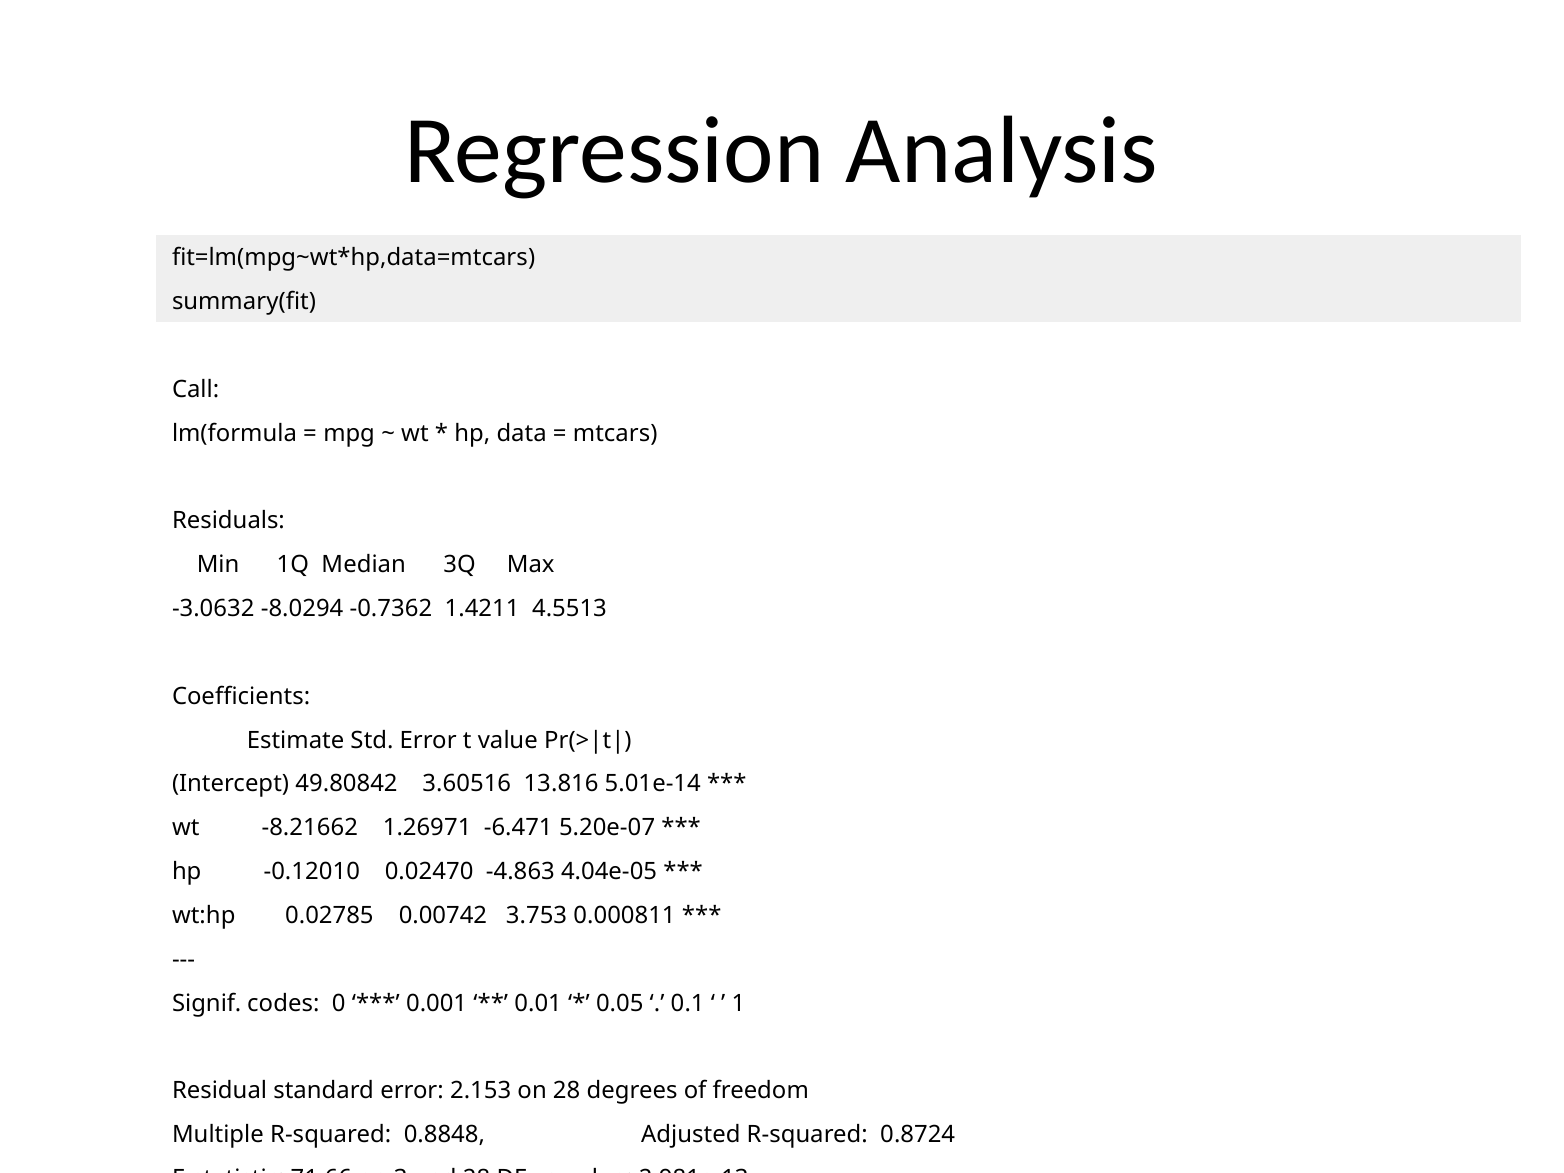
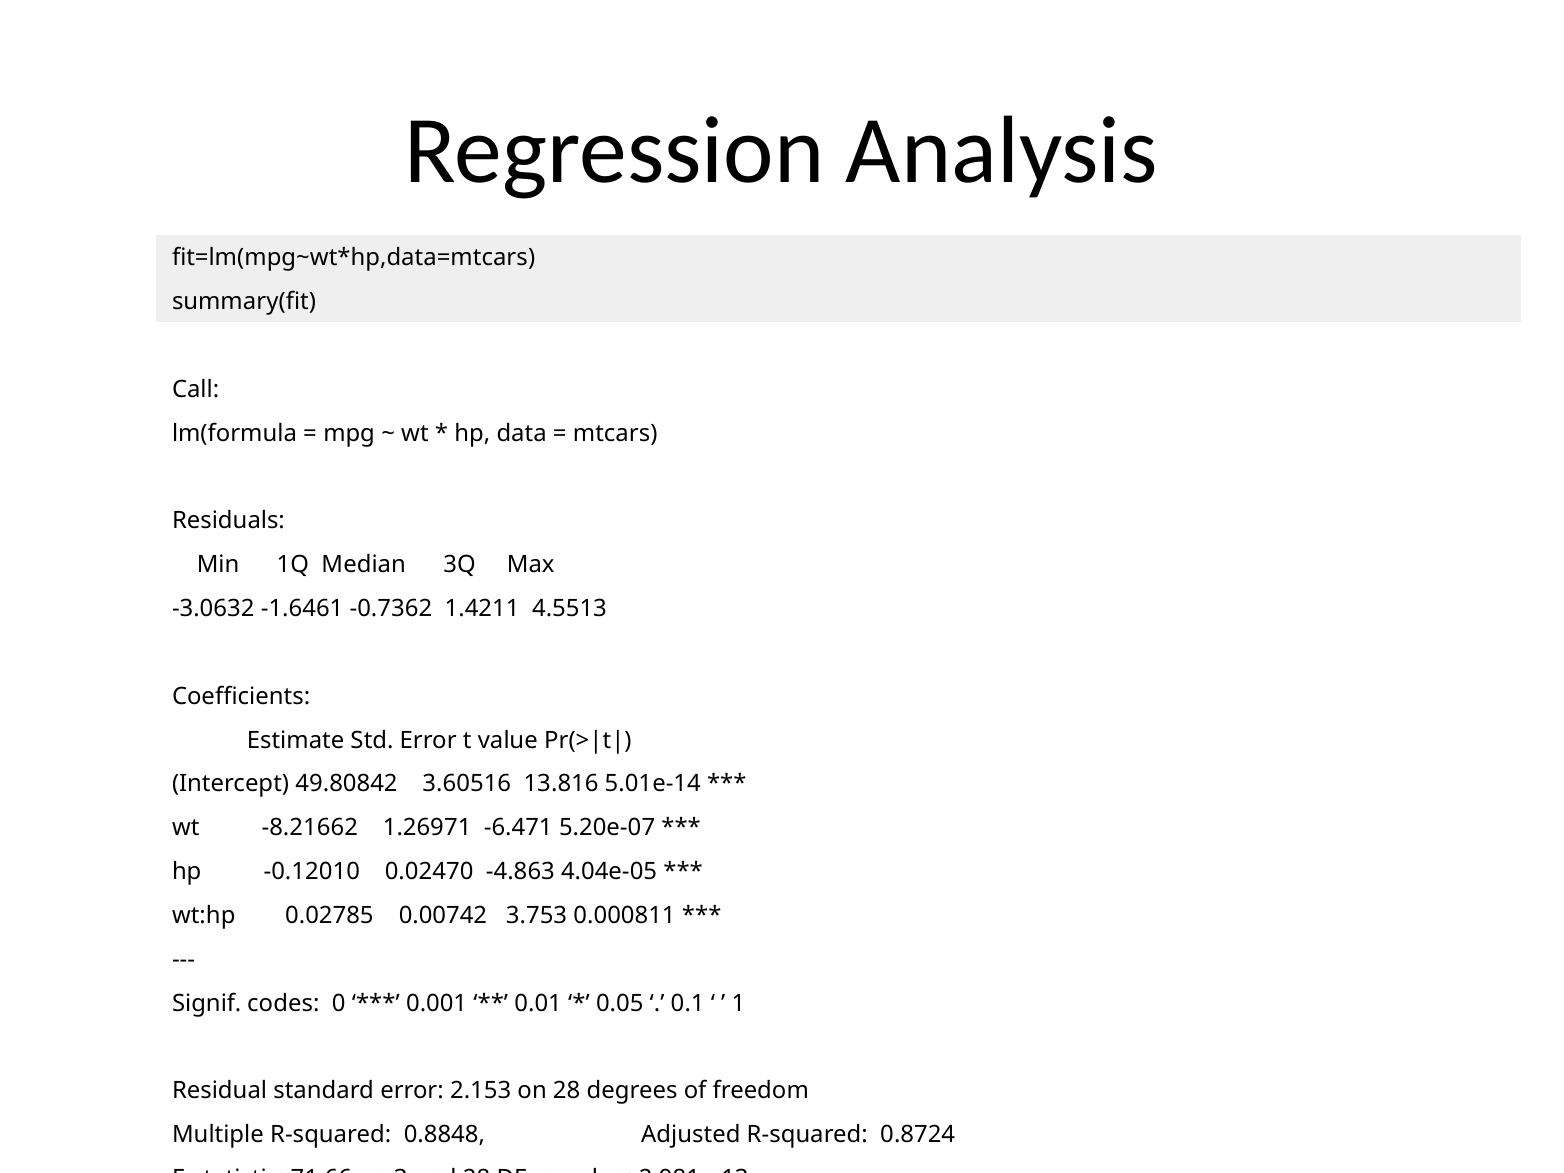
-8.0294: -8.0294 -> -1.6461
